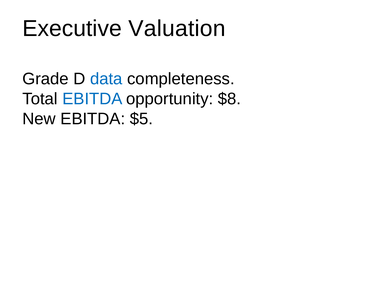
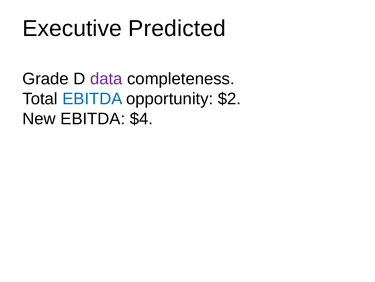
Valuation: Valuation -> Predicted
data colour: blue -> purple
$8: $8 -> $2
$5: $5 -> $4
